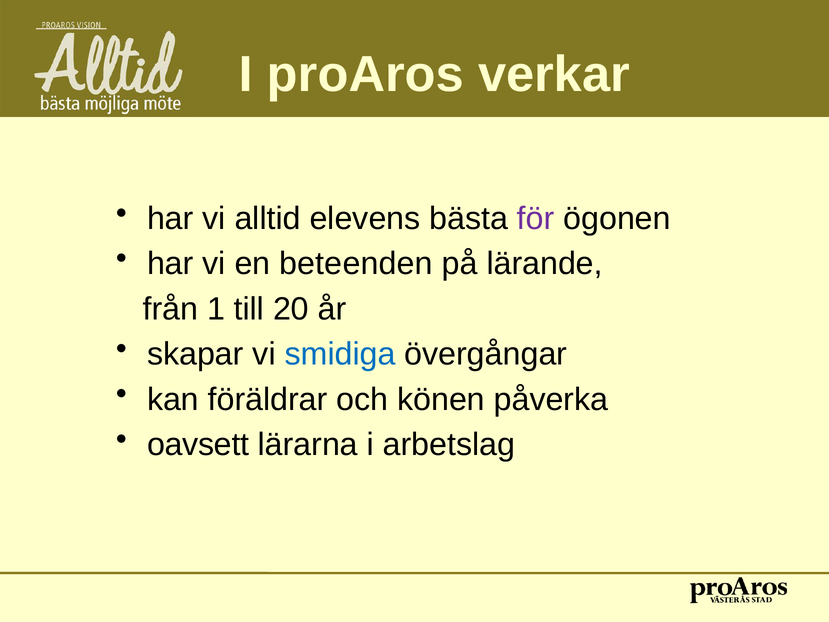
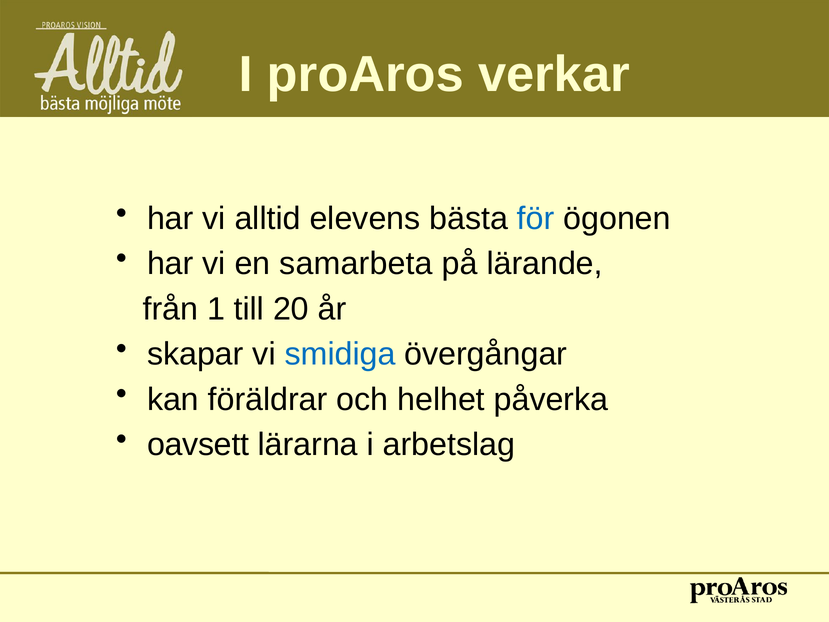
för colour: purple -> blue
beteenden: beteenden -> samarbeta
könen: könen -> helhet
